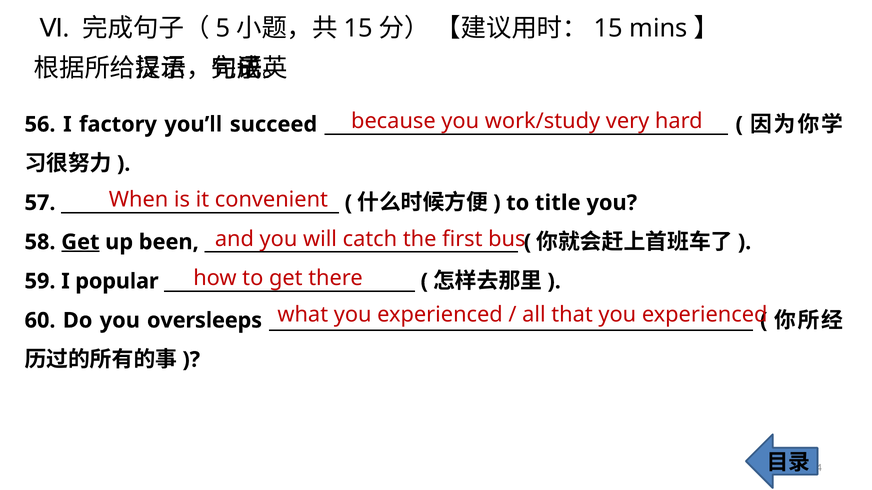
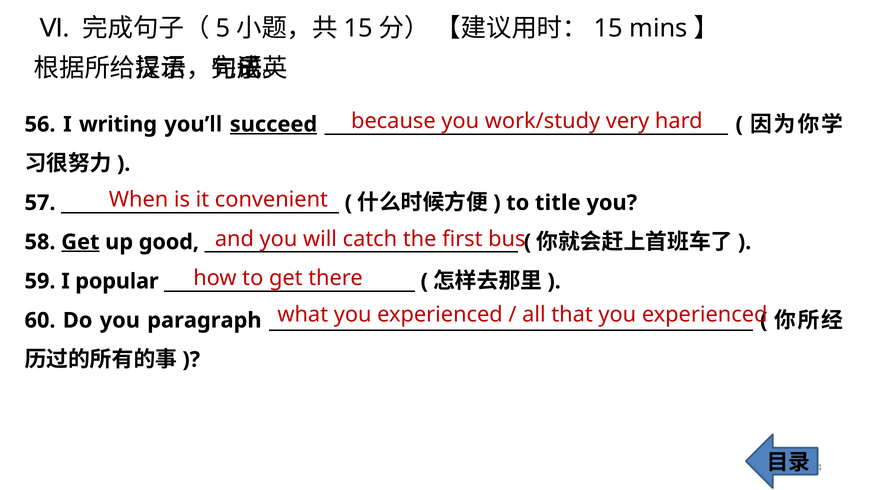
factory: factory -> writing
succeed underline: none -> present
been: been -> good
oversleeps: oversleeps -> paragraph
